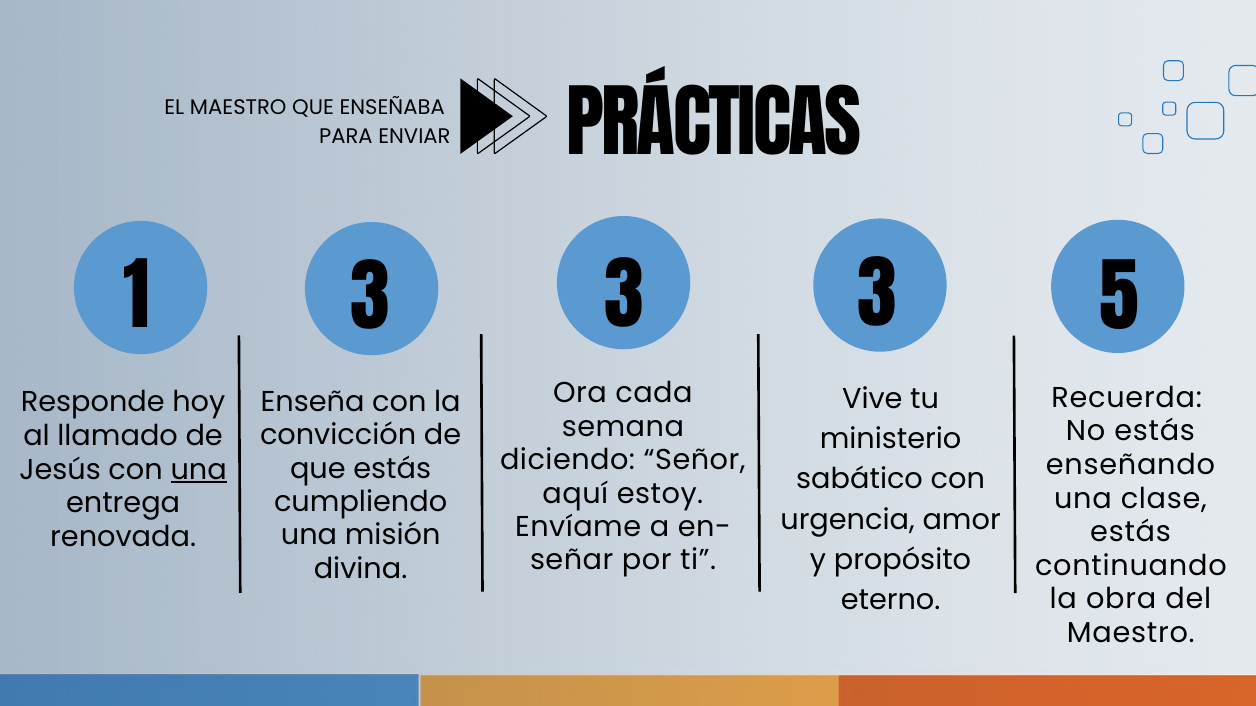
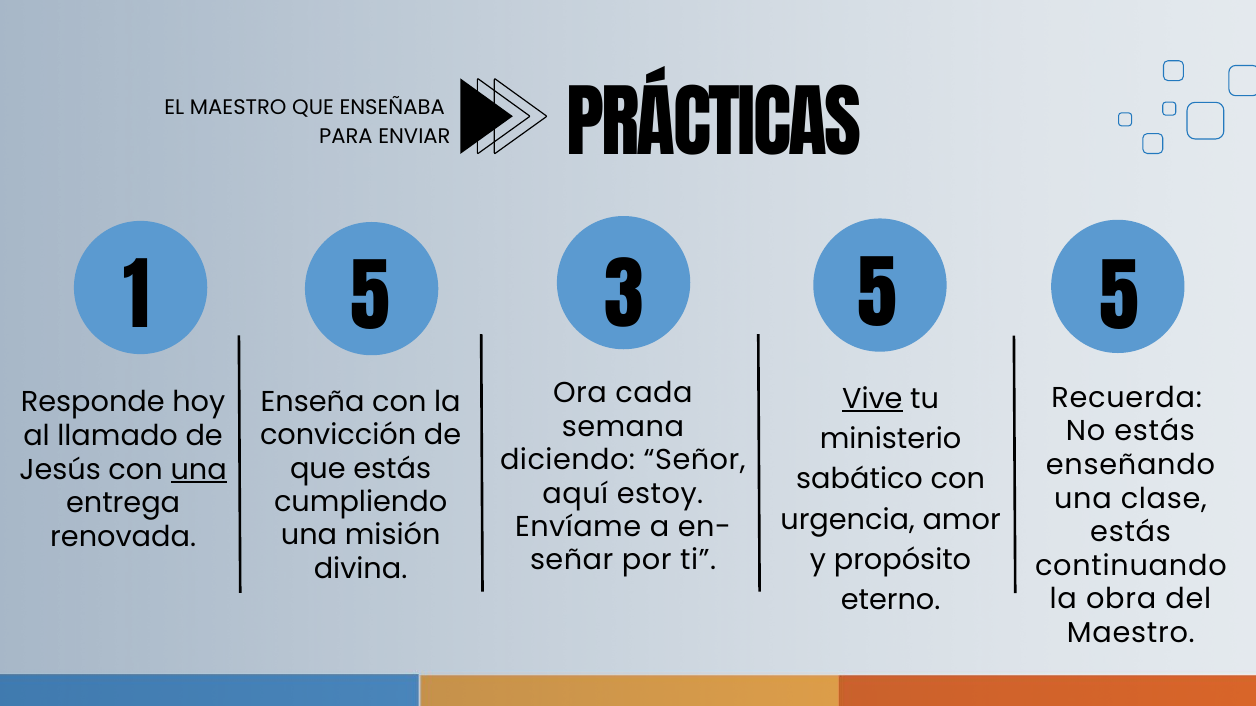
1 3: 3 -> 5
3 at (877, 299): 3 -> 5
Vive underline: none -> present
